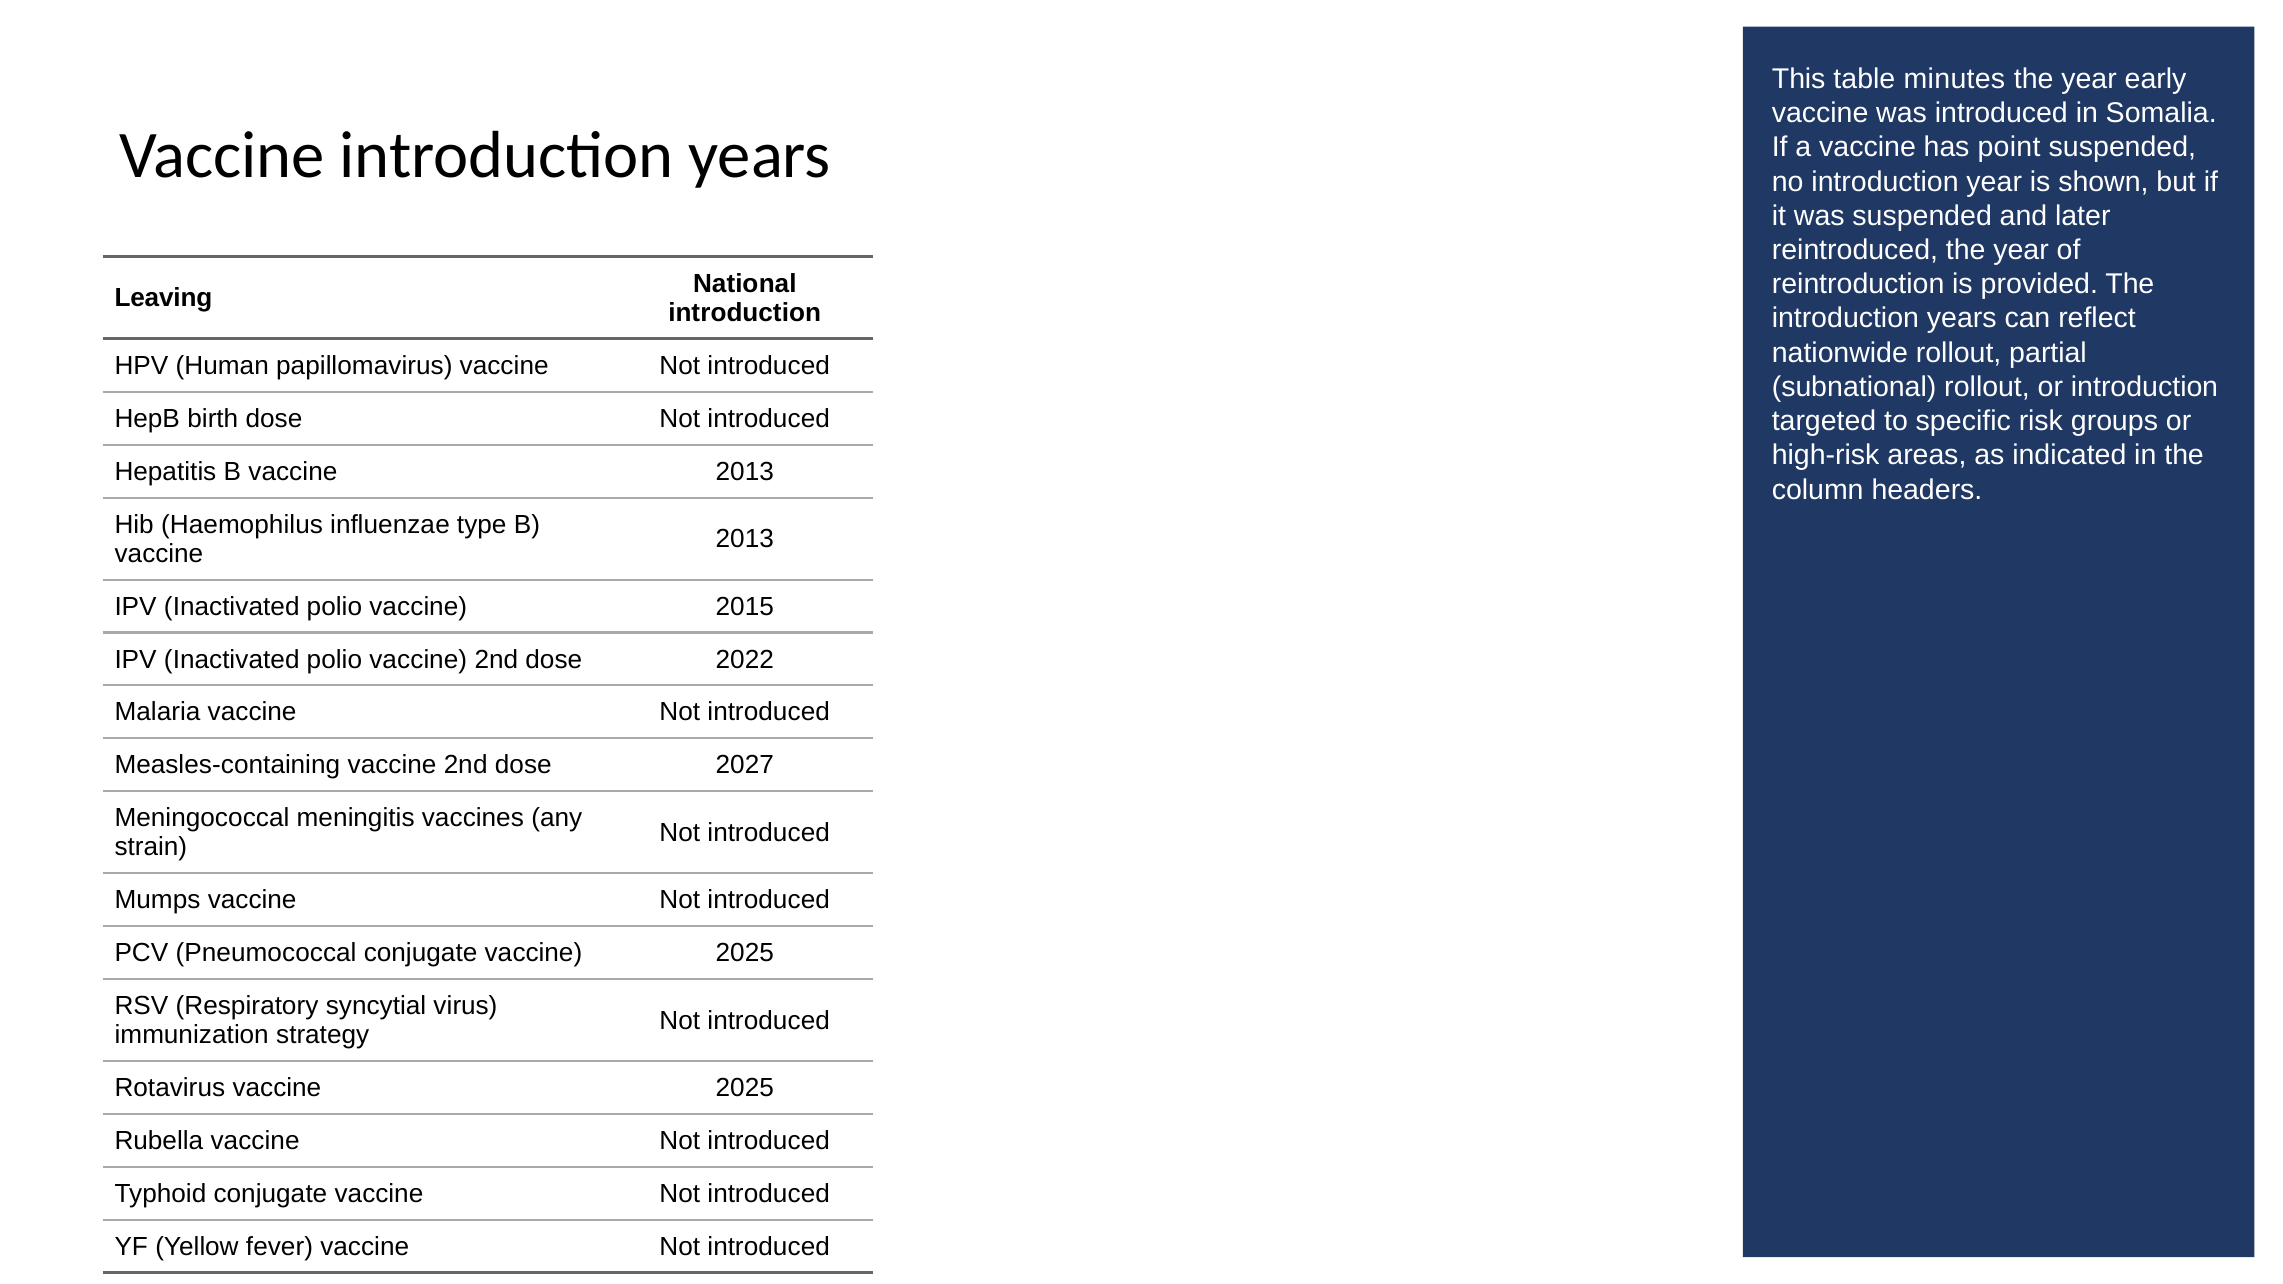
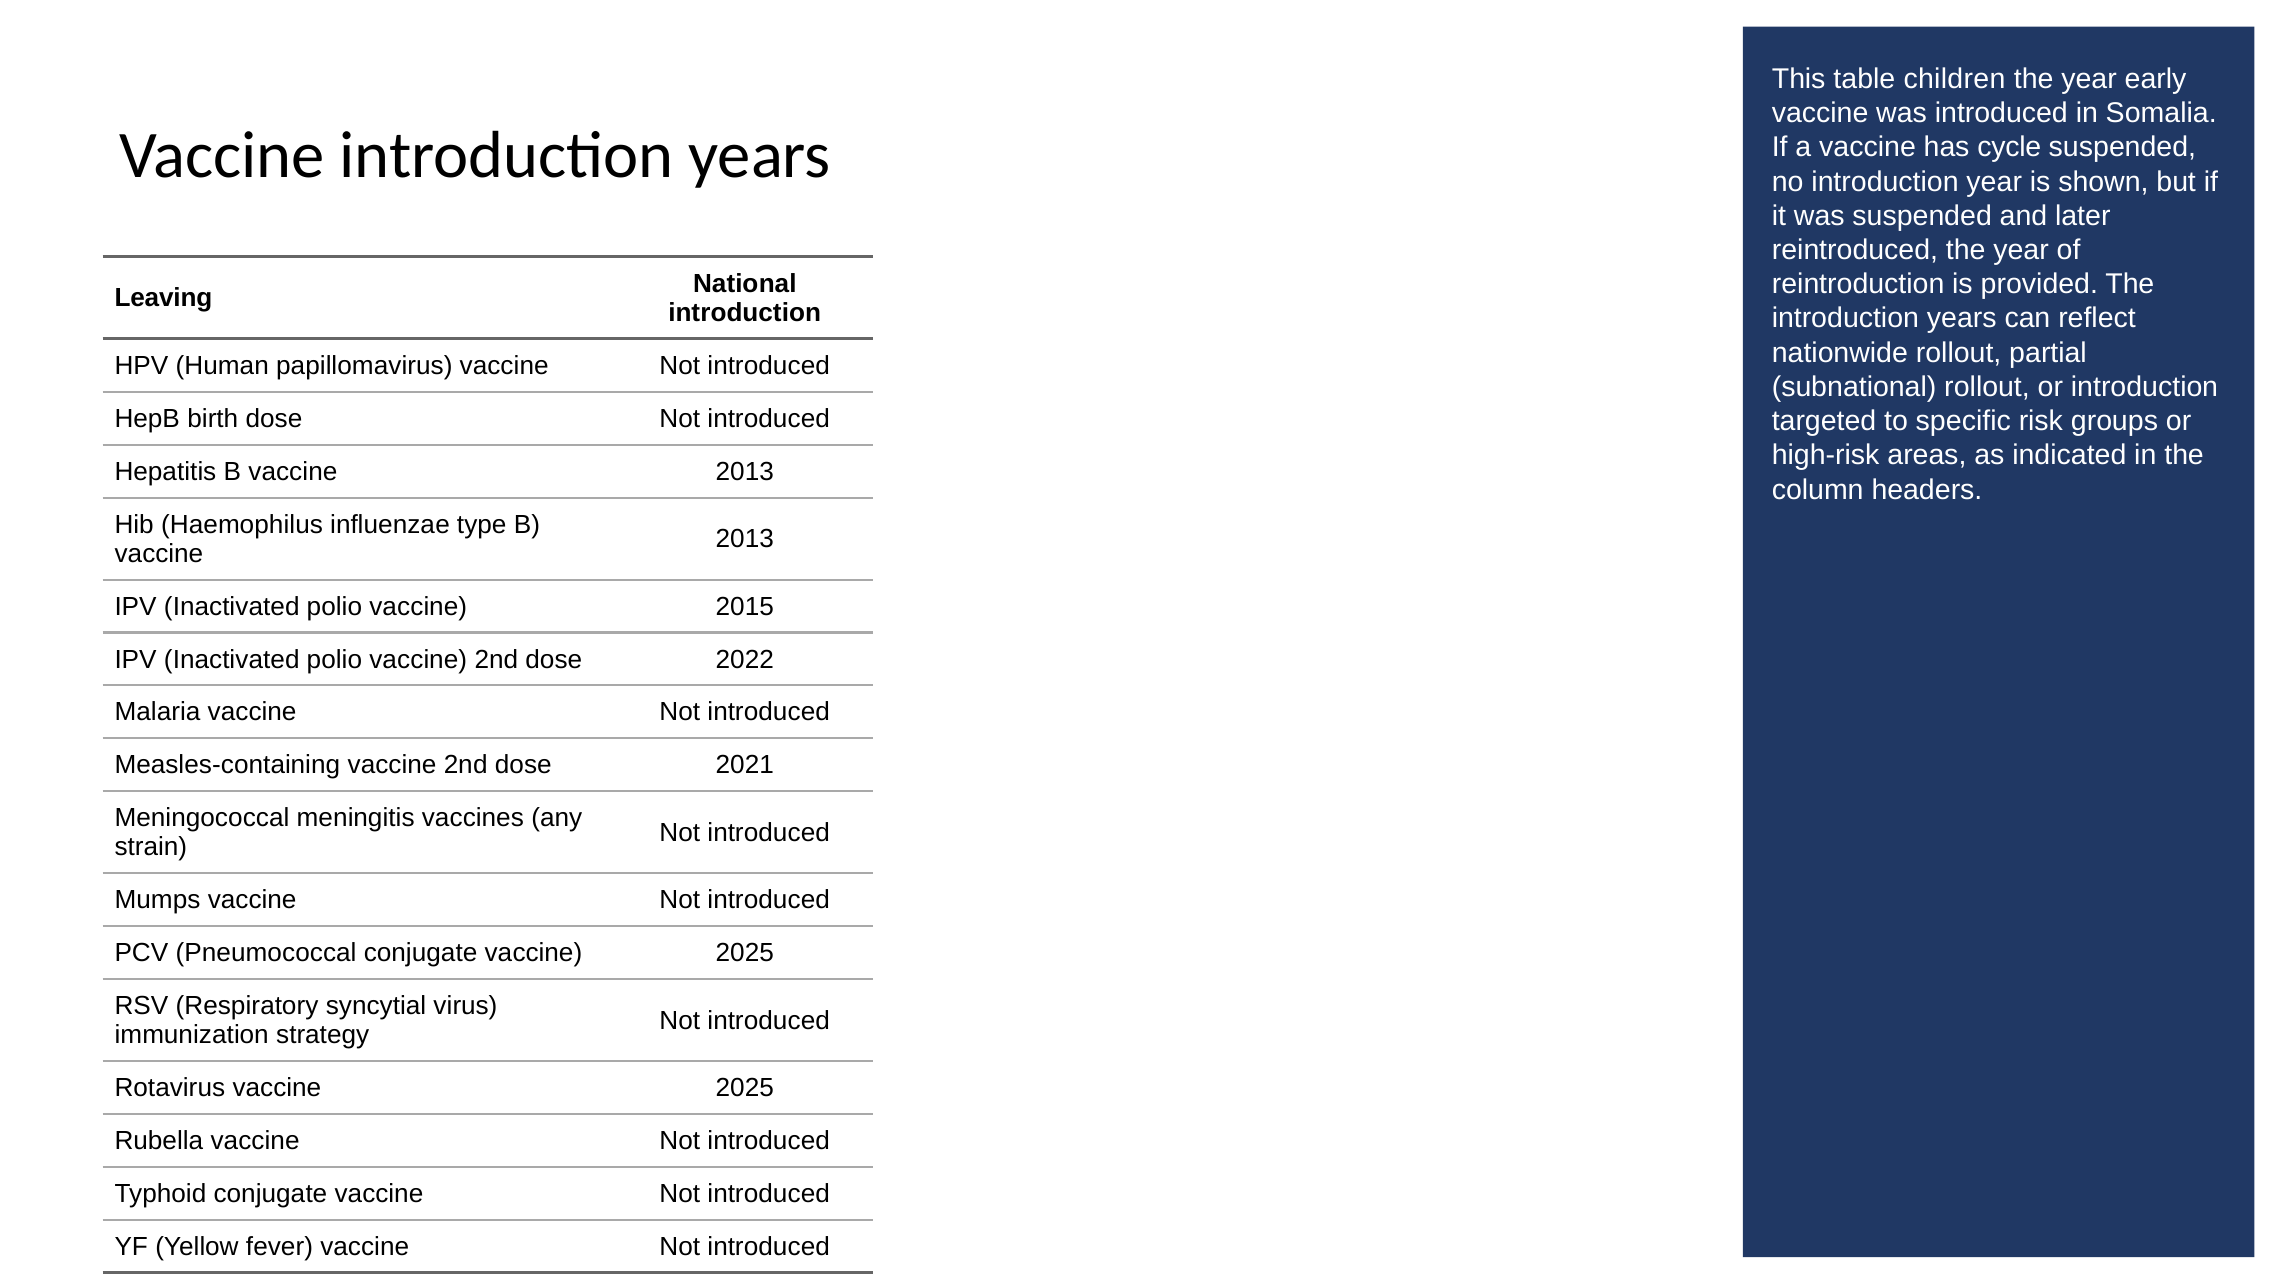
minutes: minutes -> children
point: point -> cycle
2027: 2027 -> 2021
